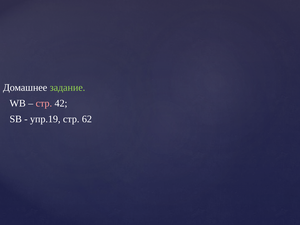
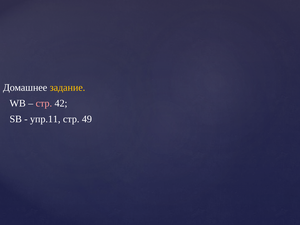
задание colour: light green -> yellow
упр.19: упр.19 -> упр.11
62: 62 -> 49
